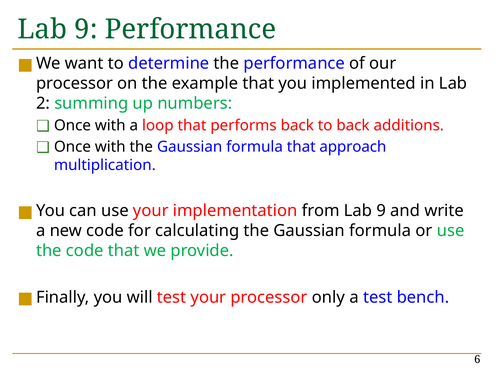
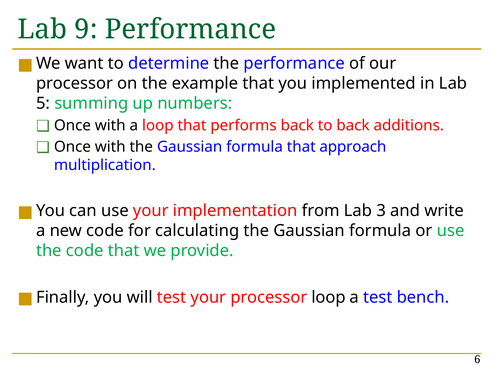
2: 2 -> 5
from Lab 9: 9 -> 3
processor only: only -> loop
